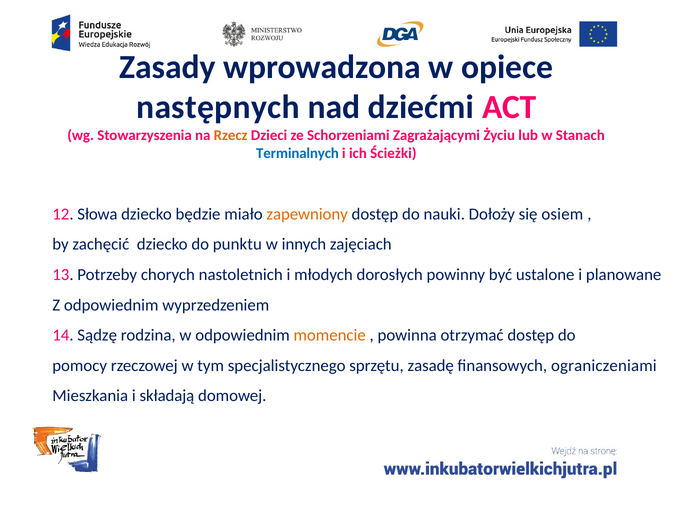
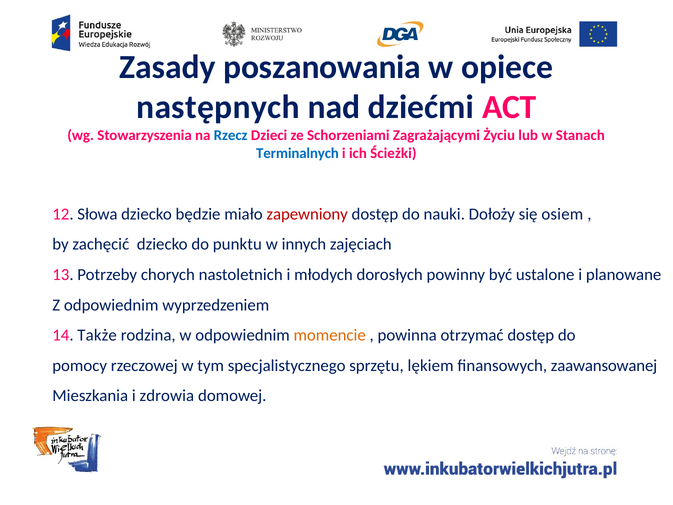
wprowadzona: wprowadzona -> poszanowania
Rzecz colour: orange -> blue
zapewniony colour: orange -> red
Sądzę: Sądzę -> Także
zasadę: zasadę -> lękiem
ograniczeniami: ograniczeniami -> zaawansowanej
składają: składają -> zdrowia
